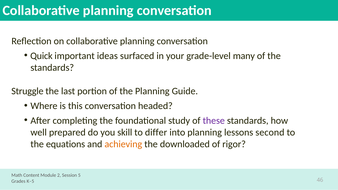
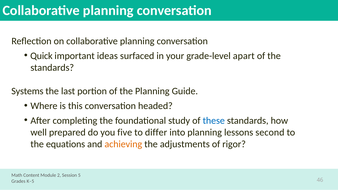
many: many -> apart
Struggle: Struggle -> Systems
these colour: purple -> blue
skill: skill -> five
downloaded: downloaded -> adjustments
